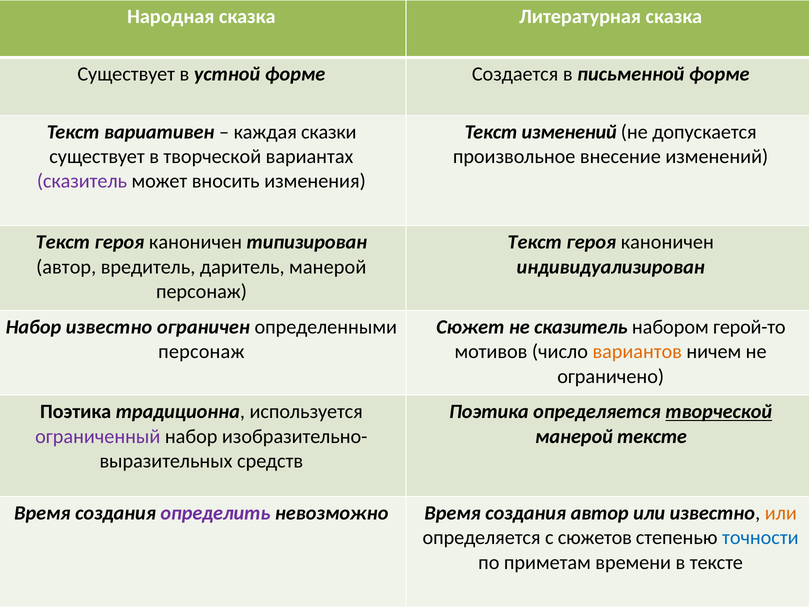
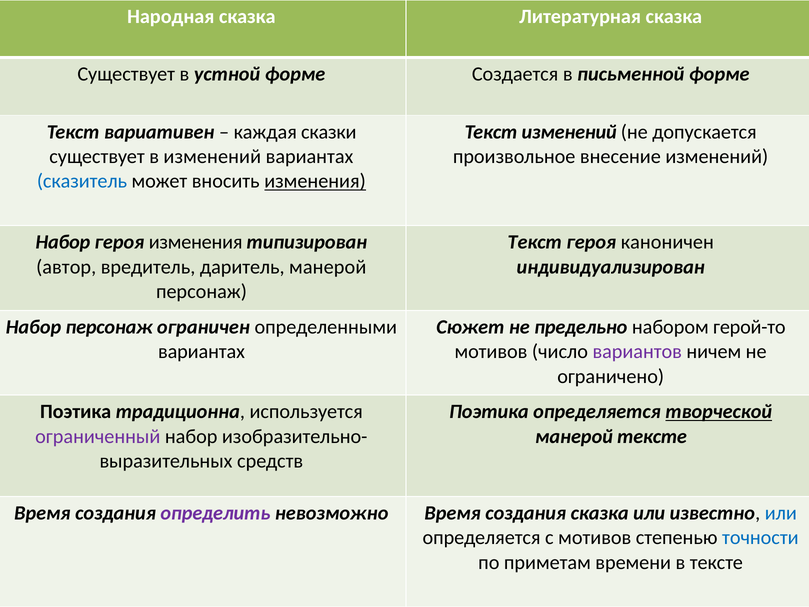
в творческой: творческой -> изменений
сказитель at (82, 181) colour: purple -> blue
изменения at (315, 181) underline: none -> present
Текст at (63, 242): Текст -> Набор
каноничен at (195, 242): каноничен -> изменения
Набор известно: известно -> персонаж
не сказитель: сказитель -> предельно
персонаж at (201, 352): персонаж -> вариантах
вариантов colour: orange -> purple
создания автор: автор -> сказка
или at (781, 513) colour: orange -> blue
с сюжетов: сюжетов -> мотивов
